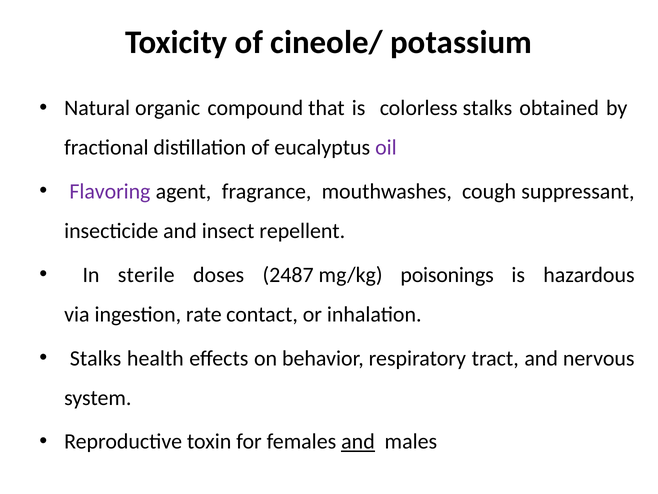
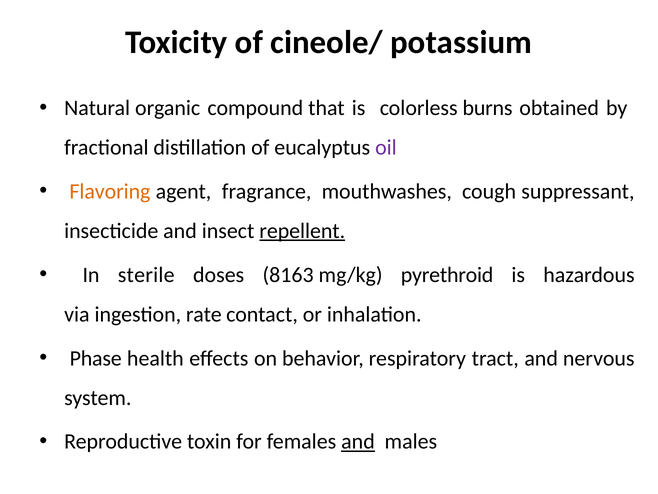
colorless stalks: stalks -> burns
Flavoring colour: purple -> orange
repellent underline: none -> present
2487: 2487 -> 8163
poisonings: poisonings -> pyrethroid
Stalks at (96, 358): Stalks -> Phase
